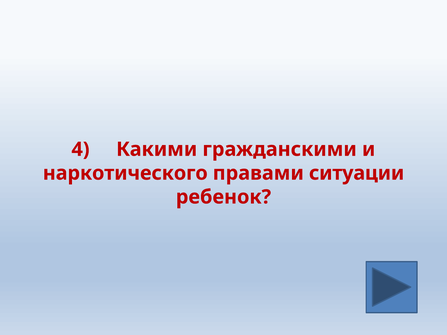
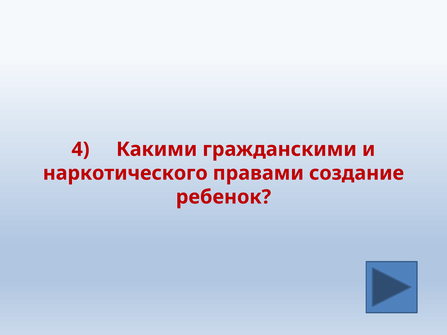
ситуации: ситуации -> создание
